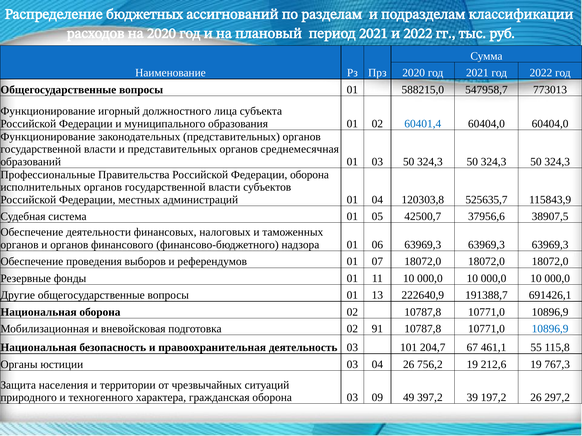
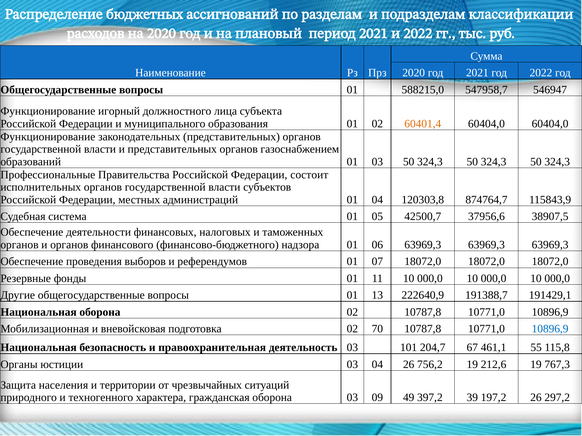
773013: 773013 -> 546947
60401,4 colour: blue -> orange
среднемесячная: среднемесячная -> газоснабжением
Федерации оборона: оборона -> состоит
525635,7: 525635,7 -> 874764,7
691426,1: 691426,1 -> 191429,1
91: 91 -> 70
